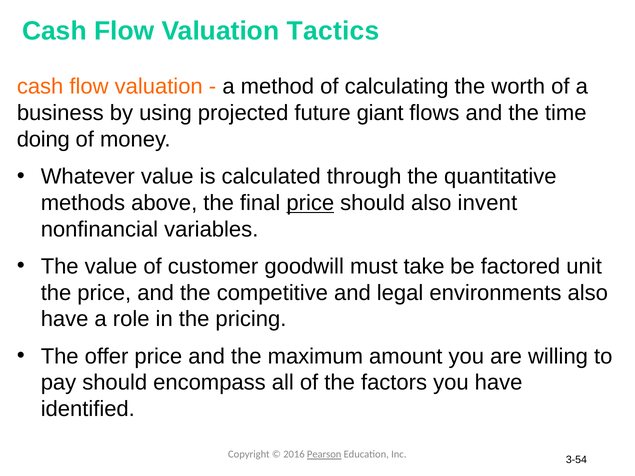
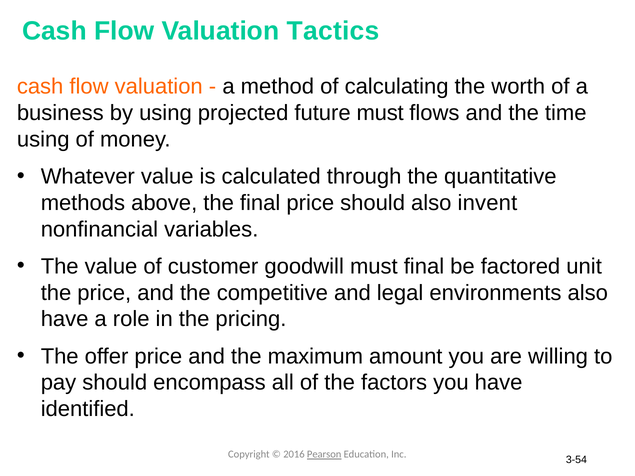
future giant: giant -> must
doing at (43, 140): doing -> using
price at (310, 203) underline: present -> none
must take: take -> final
